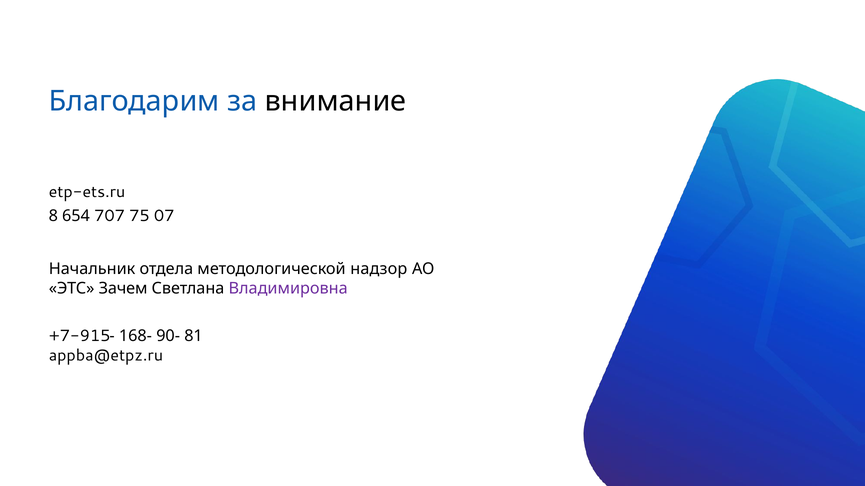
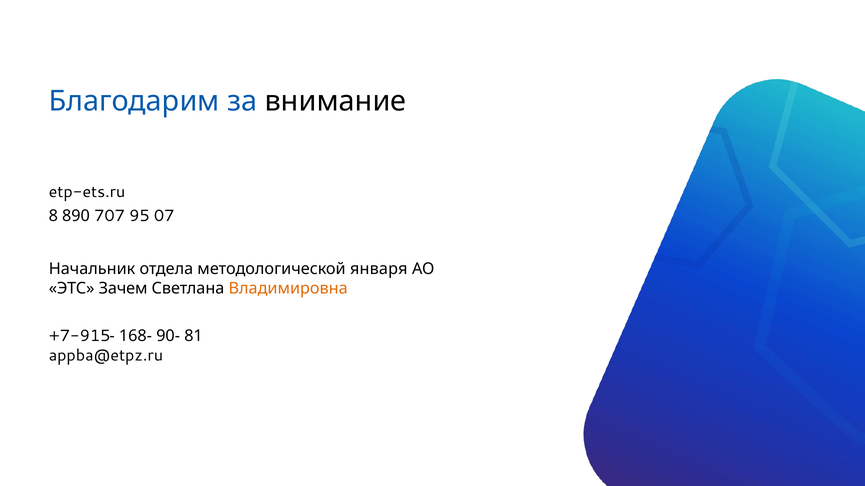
654: 654 -> 890
75: 75 -> 95
надзор: надзор -> января
Владимировна colour: purple -> orange
